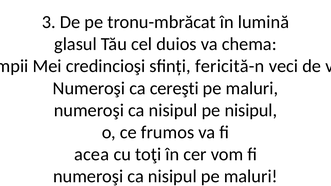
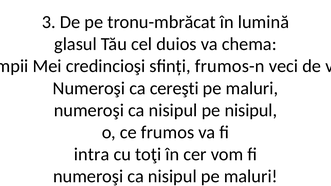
fericită-n: fericită-n -> frumos-n
acea: acea -> intra
